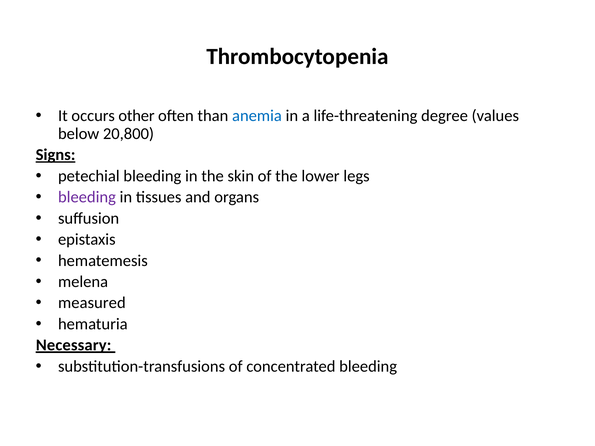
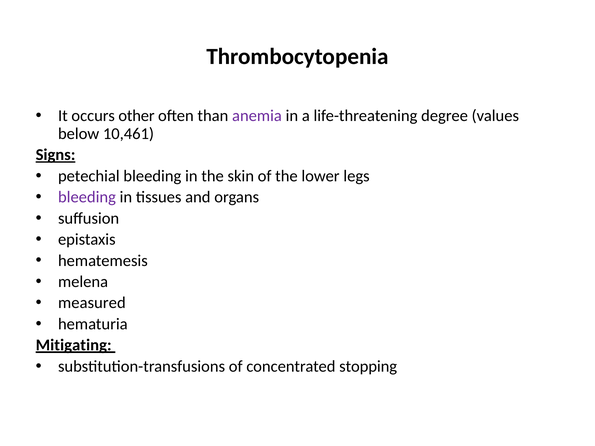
anemia colour: blue -> purple
20,800: 20,800 -> 10,461
Necessary: Necessary -> Mitigating
concentrated bleeding: bleeding -> stopping
